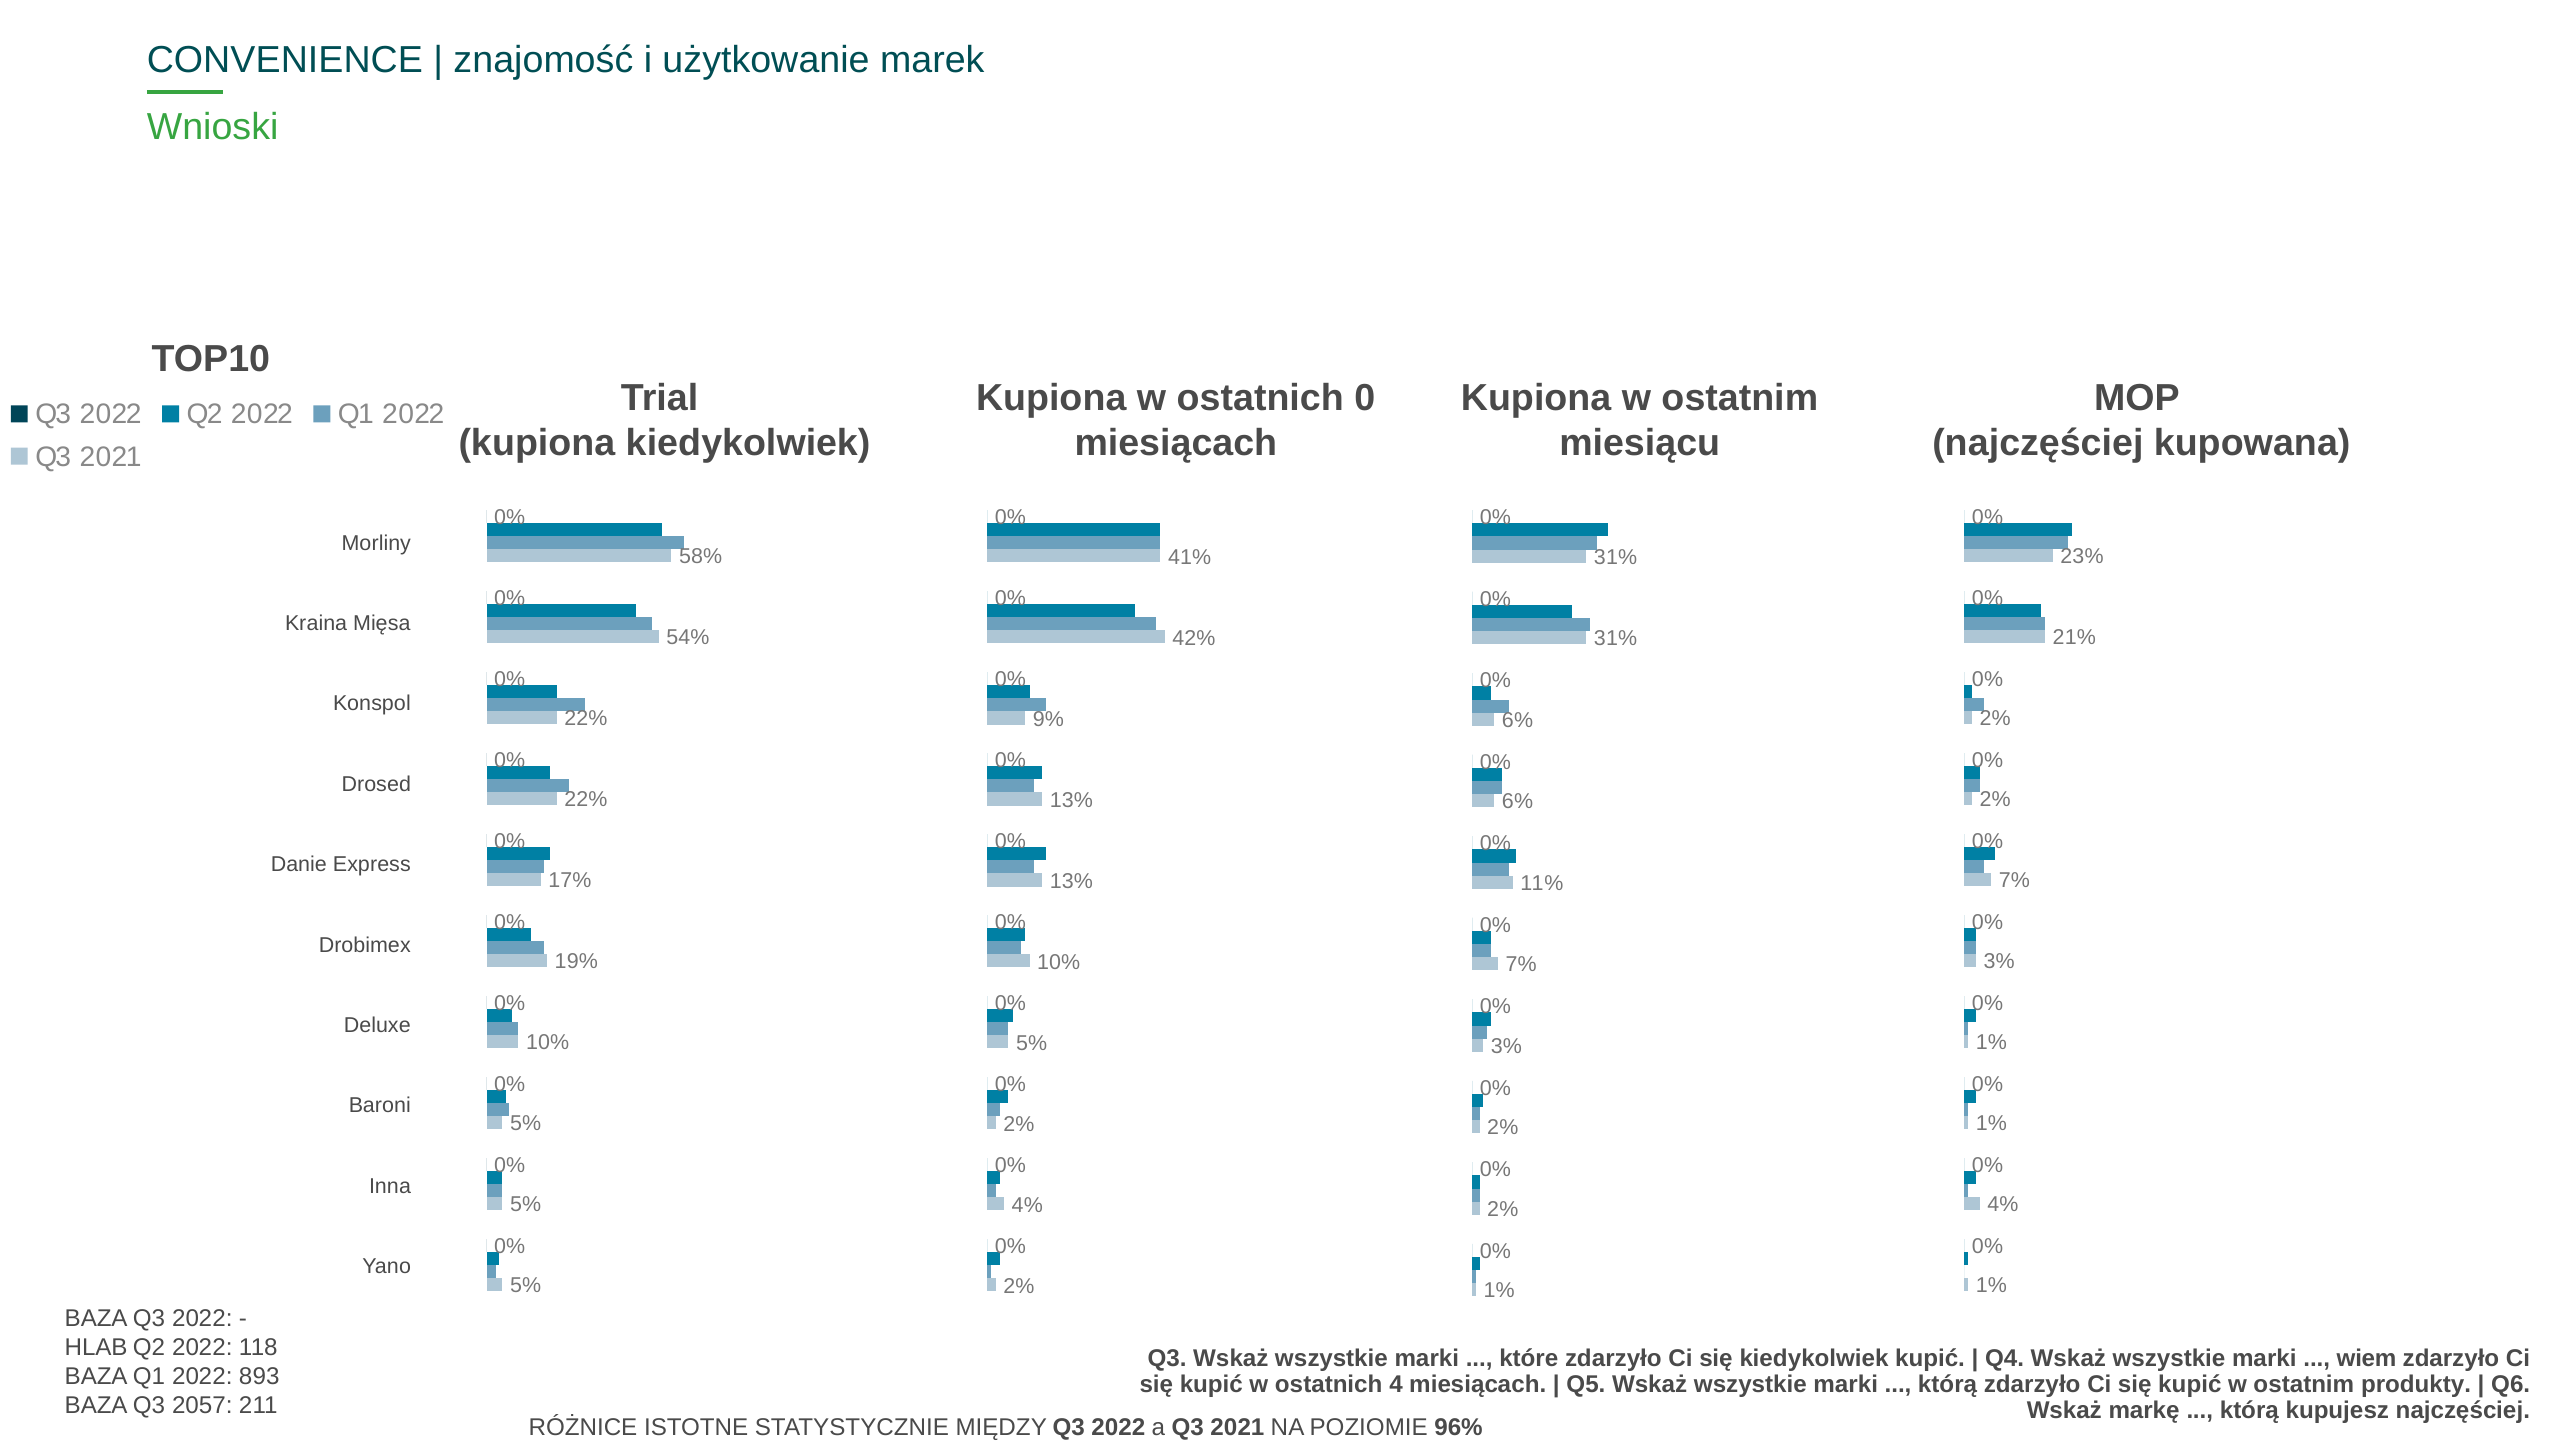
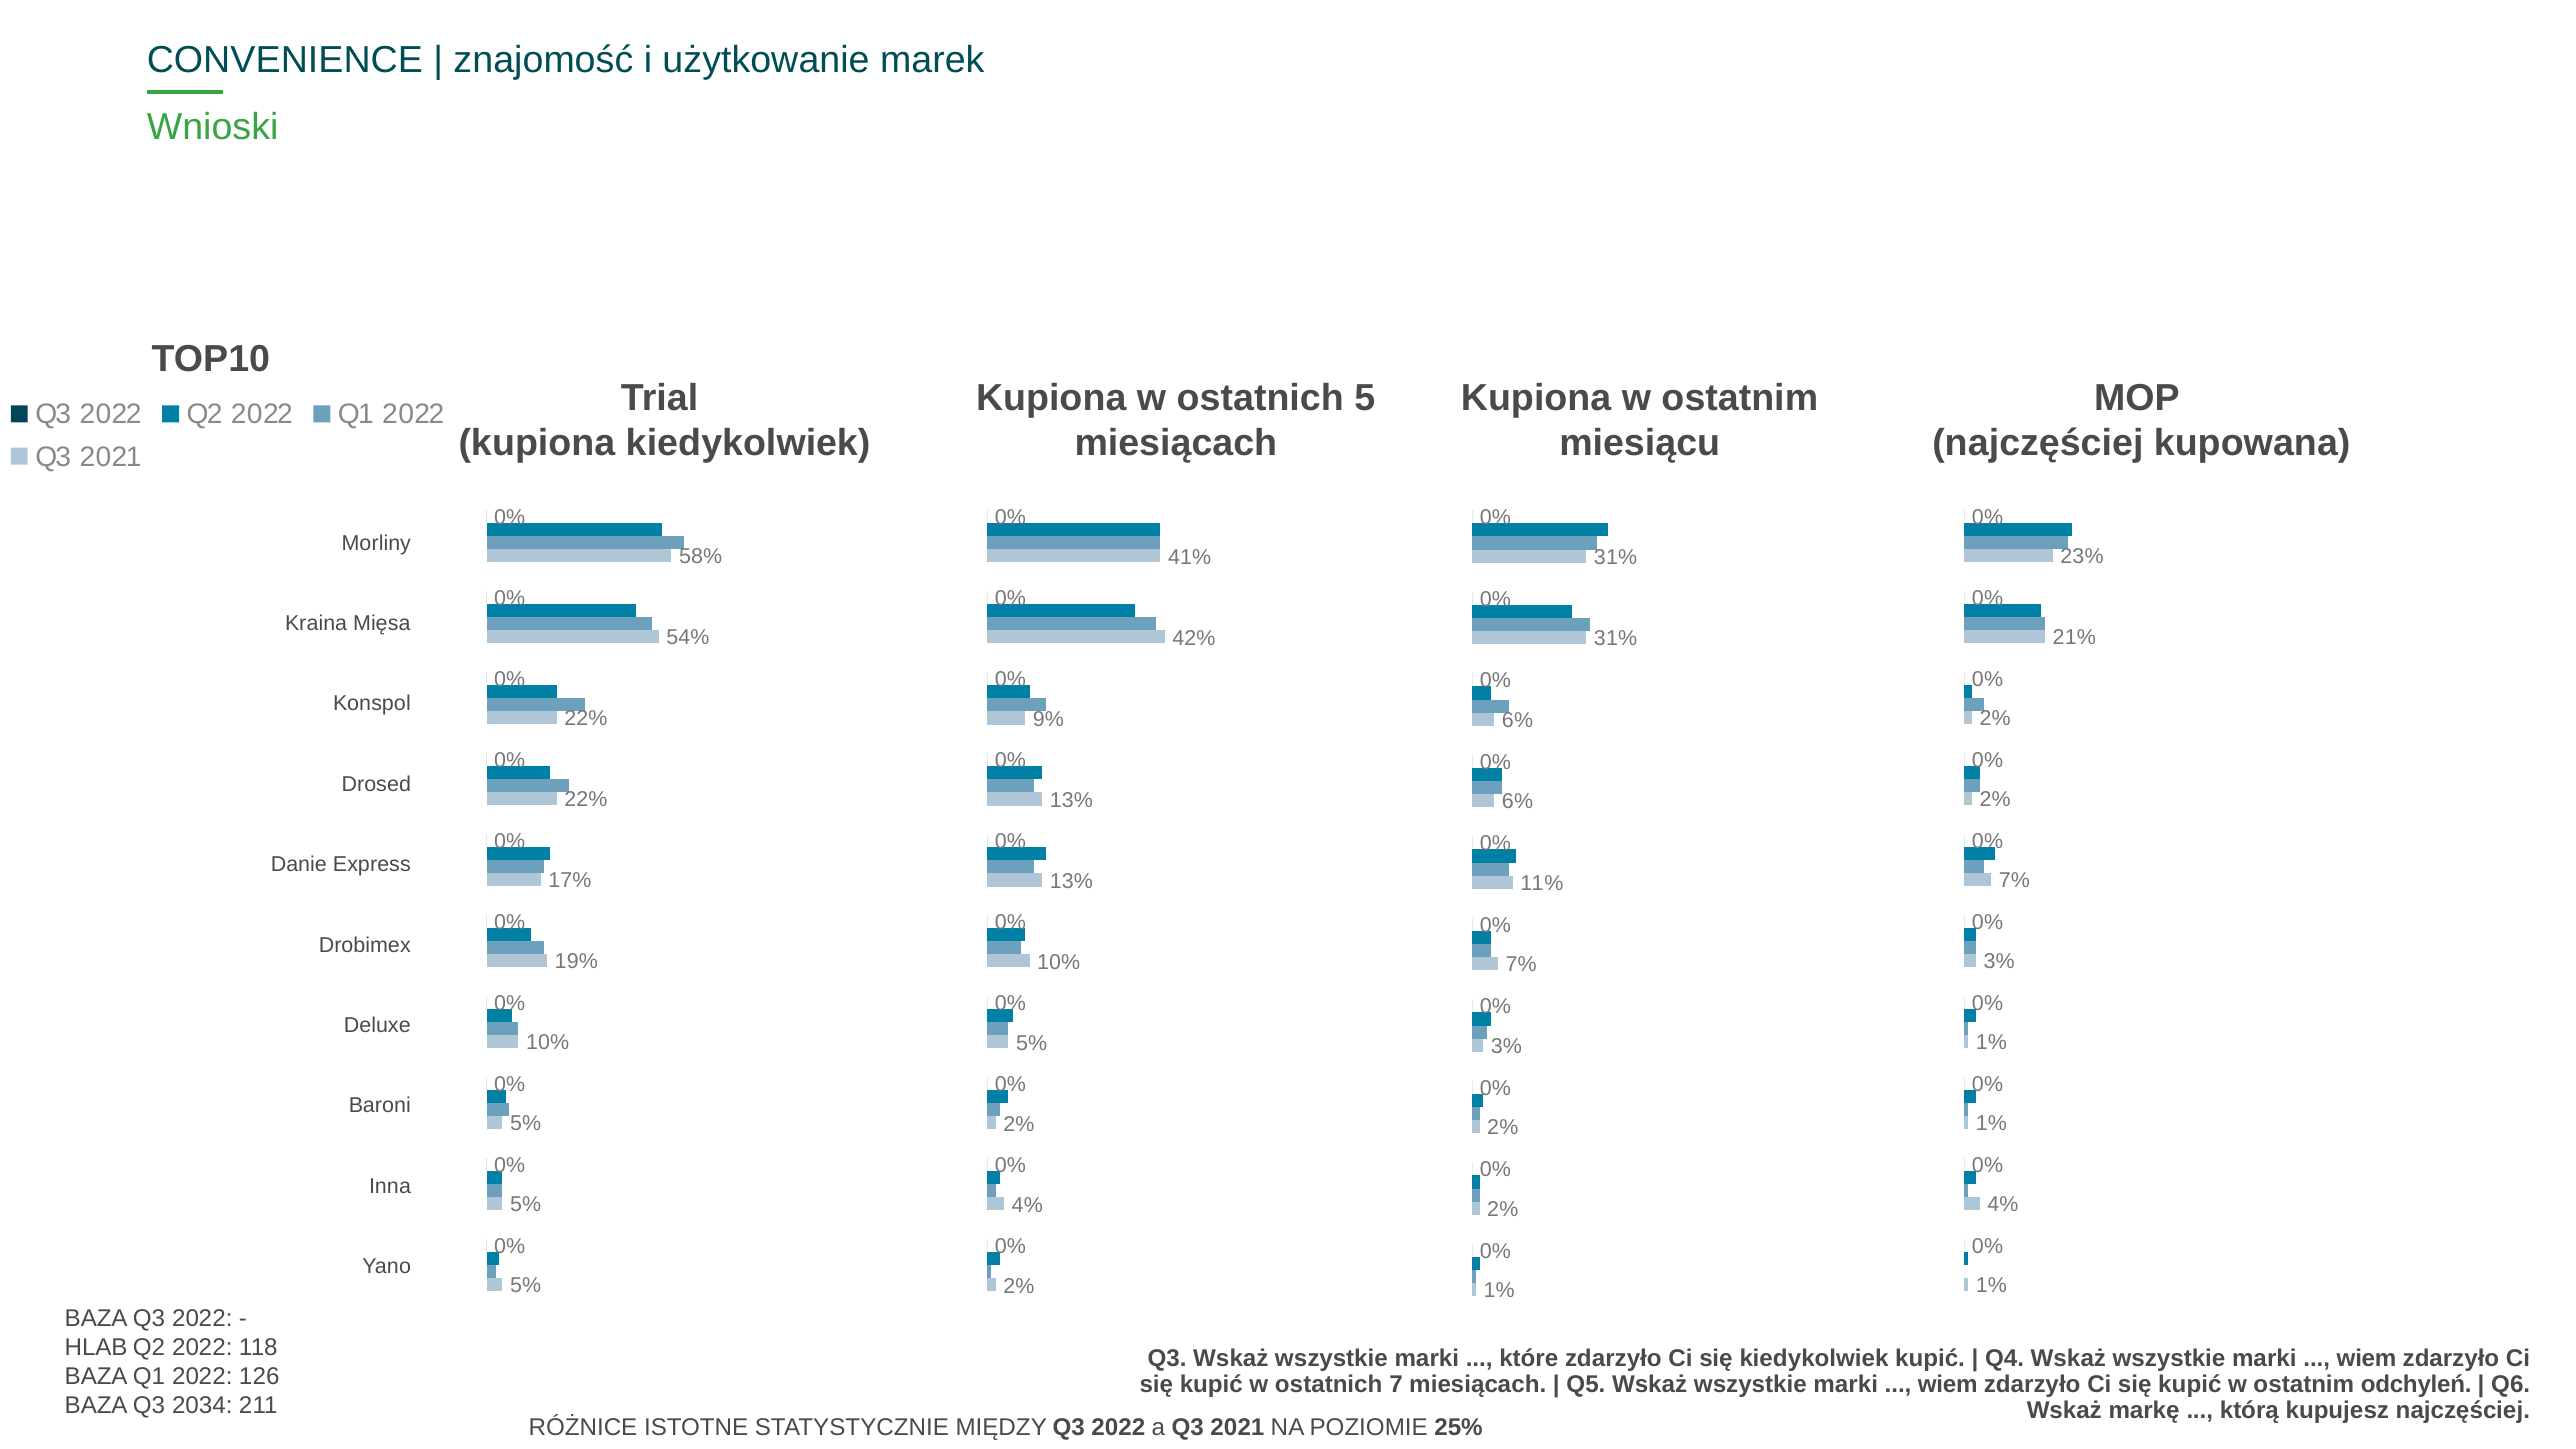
0: 0 -> 5
893: 893 -> 126
4: 4 -> 7
którą at (1948, 1385): którą -> wiem
produkty: produkty -> odchyleń
2057: 2057 -> 2034
96%: 96% -> 25%
